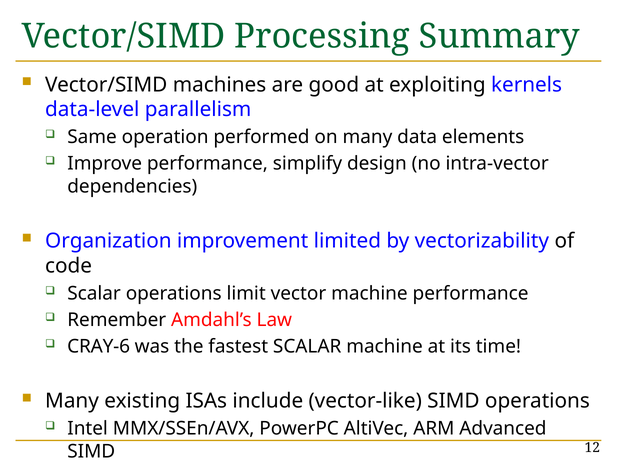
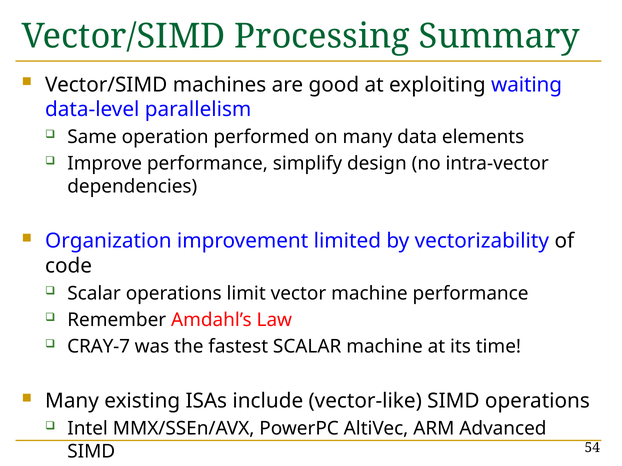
kernels: kernels -> waiting
CRAY-6: CRAY-6 -> CRAY-7
12: 12 -> 54
